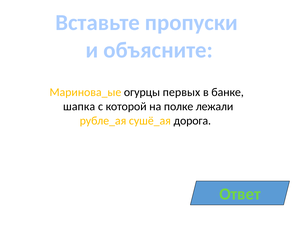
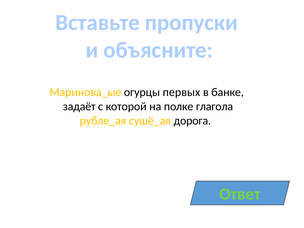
шапка: шапка -> задаёт
лежали: лежали -> глагола
